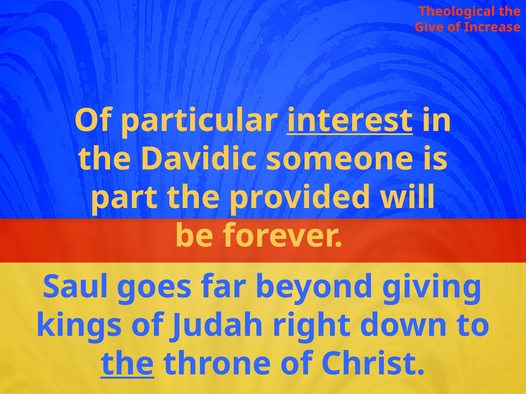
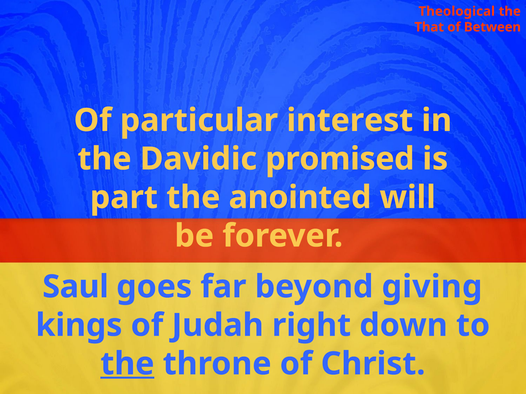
Give: Give -> That
Increase: Increase -> Between
interest underline: present -> none
someone: someone -> promised
provided: provided -> anointed
